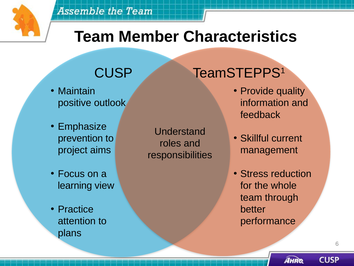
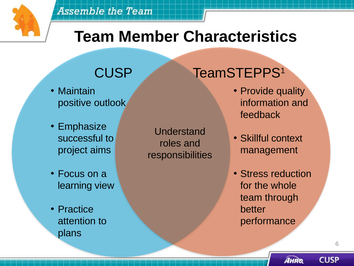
current: current -> context
prevention: prevention -> successful
